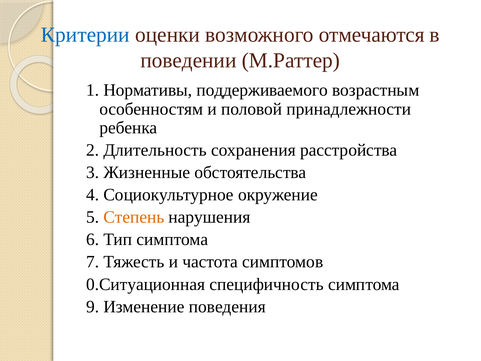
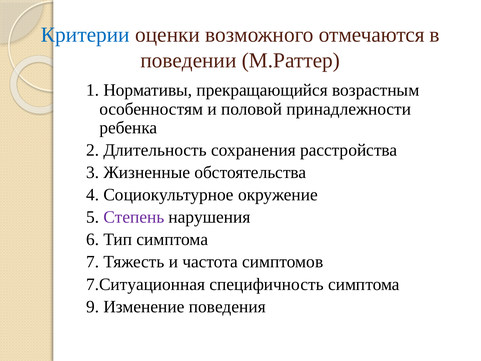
поддерживаемого: поддерживаемого -> прекращающийся
Степень colour: orange -> purple
0.Ситуационная: 0.Ситуационная -> 7.Ситуационная
